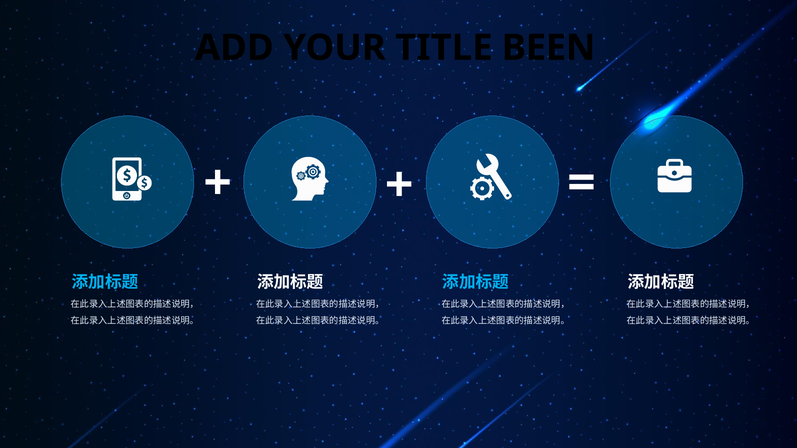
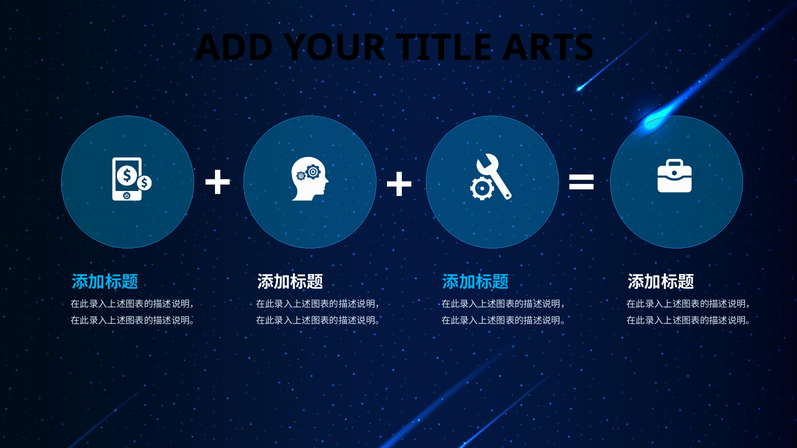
BEEN: BEEN -> ARTS
